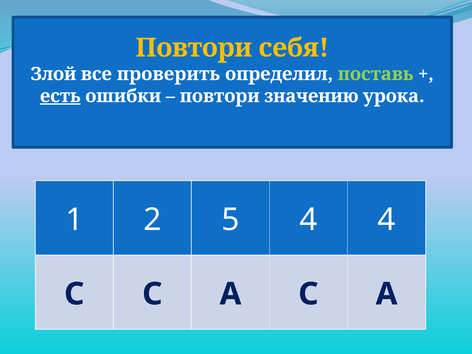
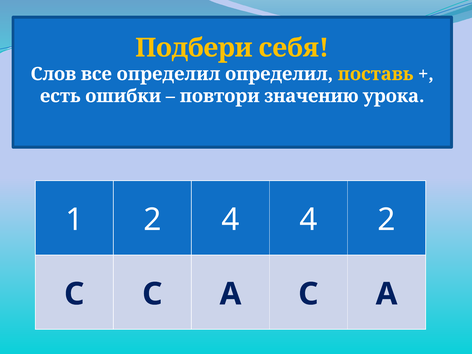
Повтори at (194, 48): Повтори -> Подбери
Злой: Злой -> Слов
все проверить: проверить -> определил
поставь colour: light green -> yellow
есть underline: present -> none
2 5: 5 -> 4
4 4: 4 -> 2
